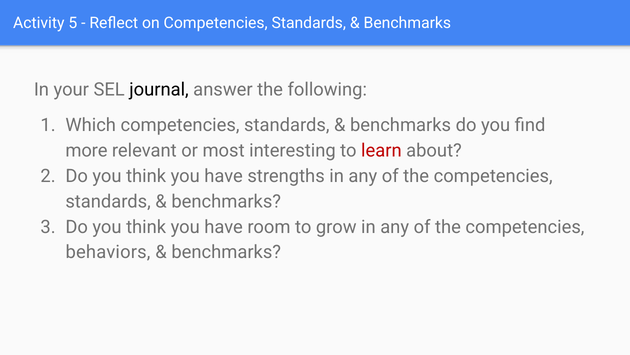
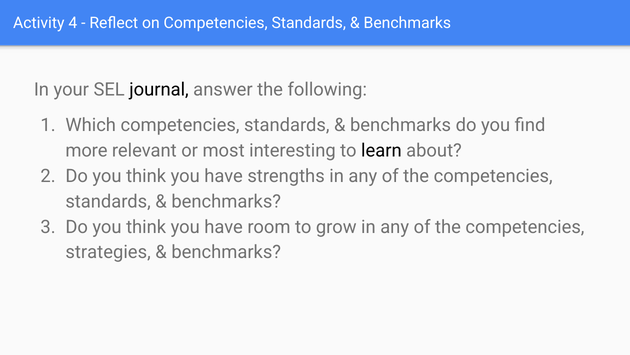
5: 5 -> 4
learn colour: red -> black
behaviors: behaviors -> strategies
